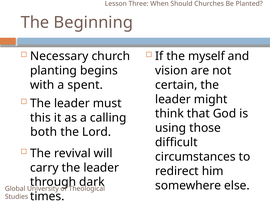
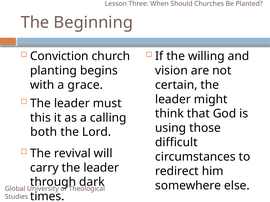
myself: myself -> willing
Necessary: Necessary -> Conviction
spent: spent -> grace
